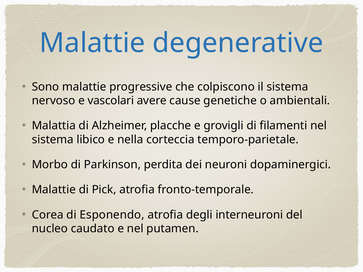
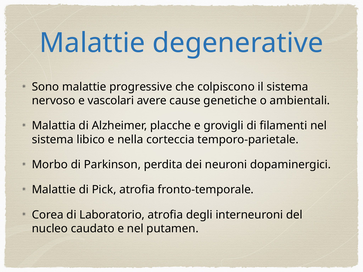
Esponendo: Esponendo -> Laboratorio
